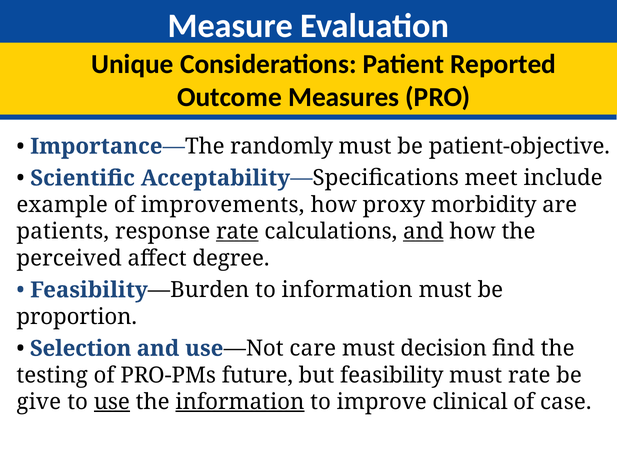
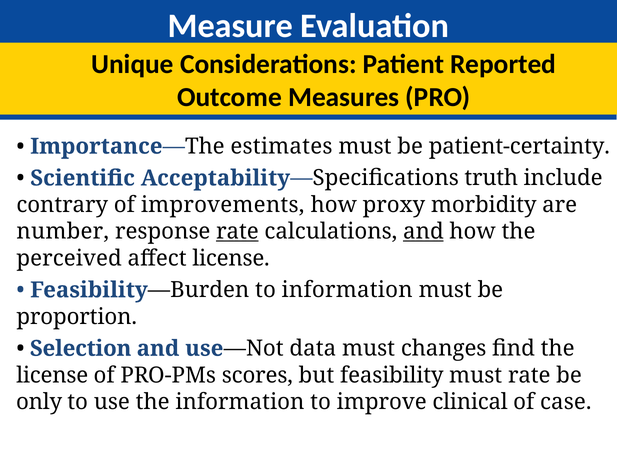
randomly: randomly -> estimates
patient-objective: patient-objective -> patient-certainty
meet: meet -> truth
example: example -> contrary
patients: patients -> number
affect degree: degree -> license
care: care -> data
decision: decision -> changes
testing at (52, 376): testing -> license
future: future -> scores
give: give -> only
use underline: present -> none
information at (240, 402) underline: present -> none
